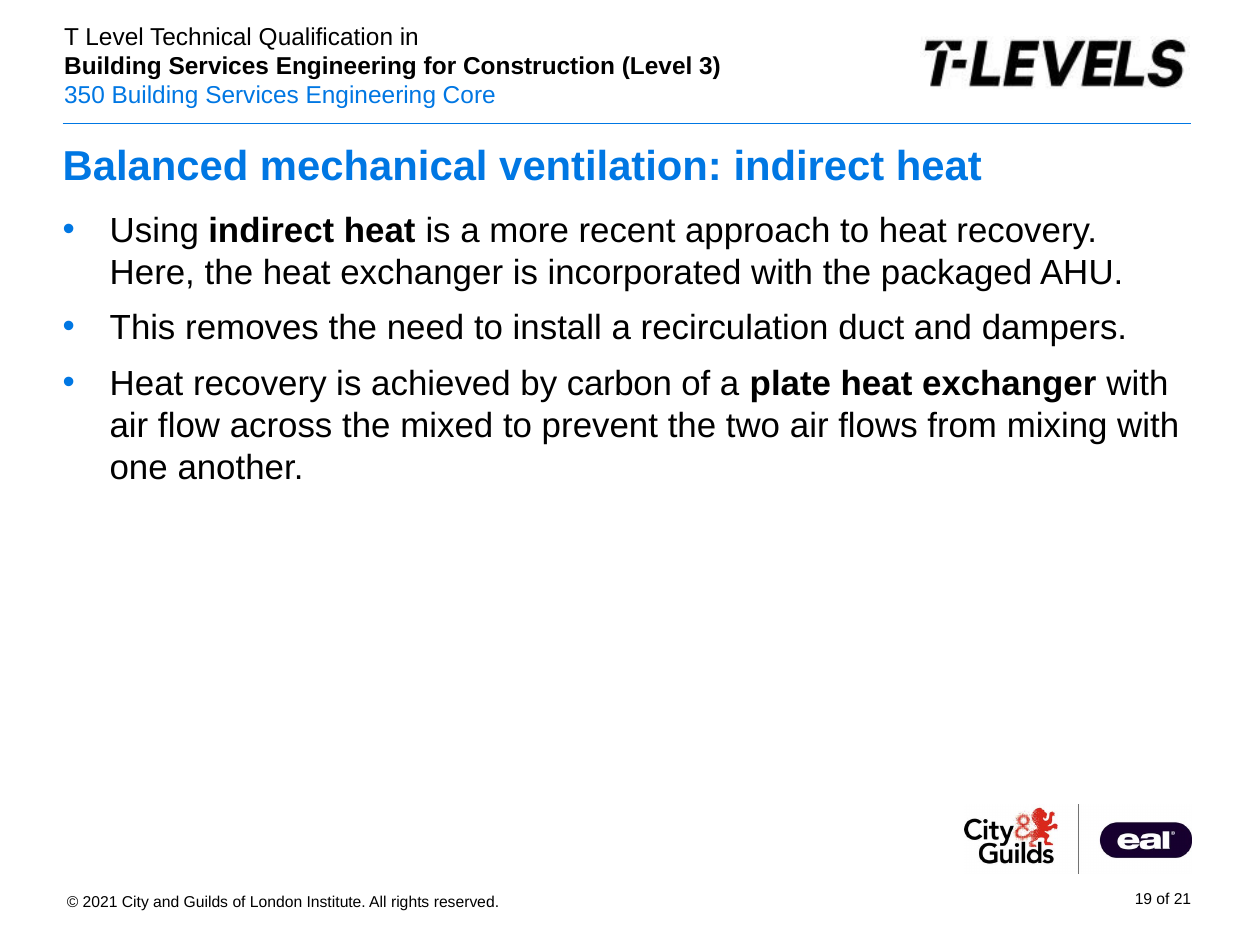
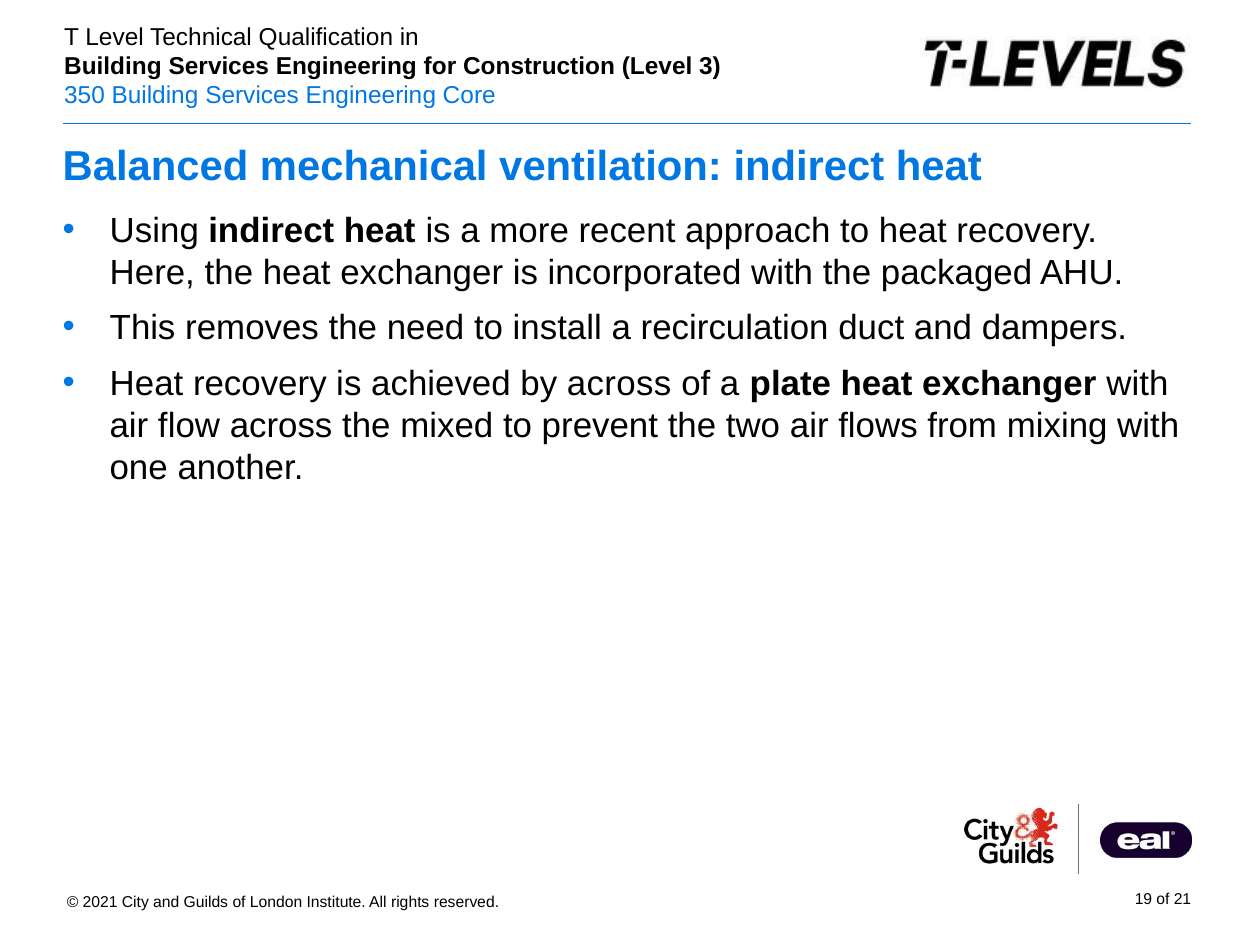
by carbon: carbon -> across
